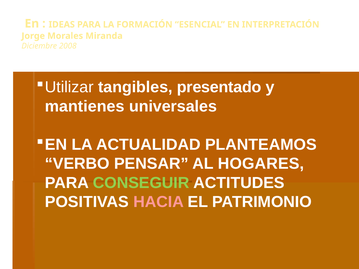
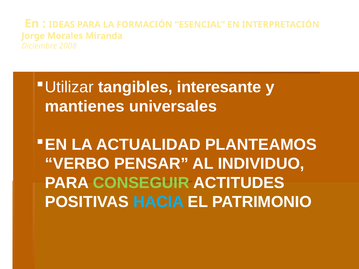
presentado: presentado -> interesante
HOGARES: HOGARES -> INDIVIDUO
HACIA colour: pink -> light blue
